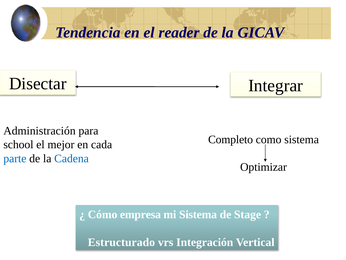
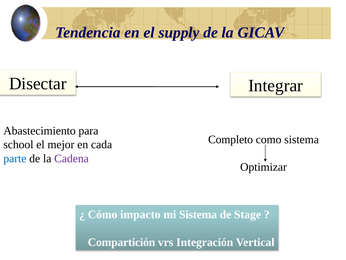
reader: reader -> supply
Administración: Administración -> Abastecimiento
Cadena colour: blue -> purple
empresa: empresa -> impacto
Estructurado: Estructurado -> Compartición
